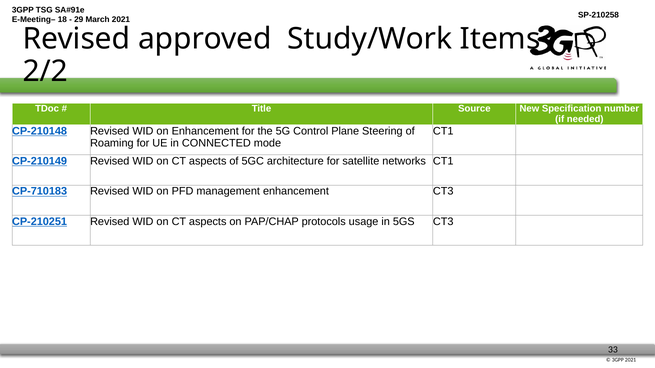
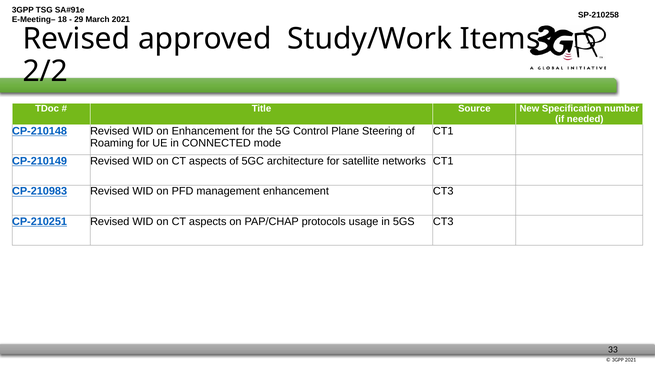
CP-710183: CP-710183 -> CP-210983
